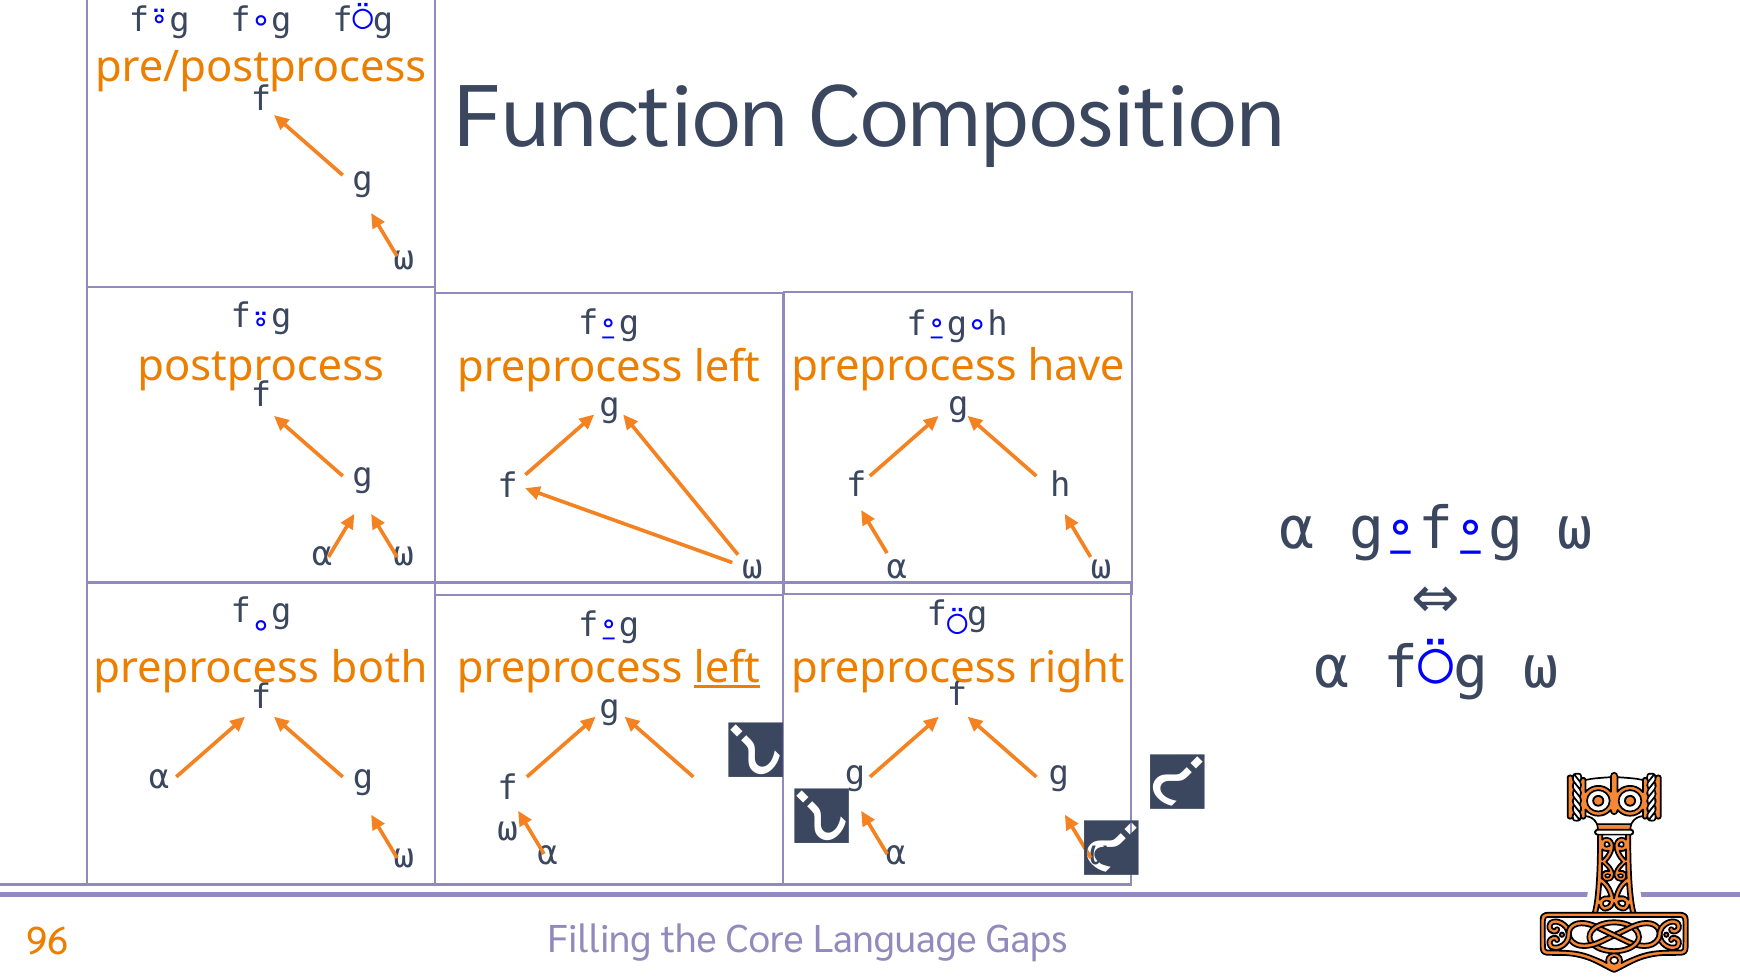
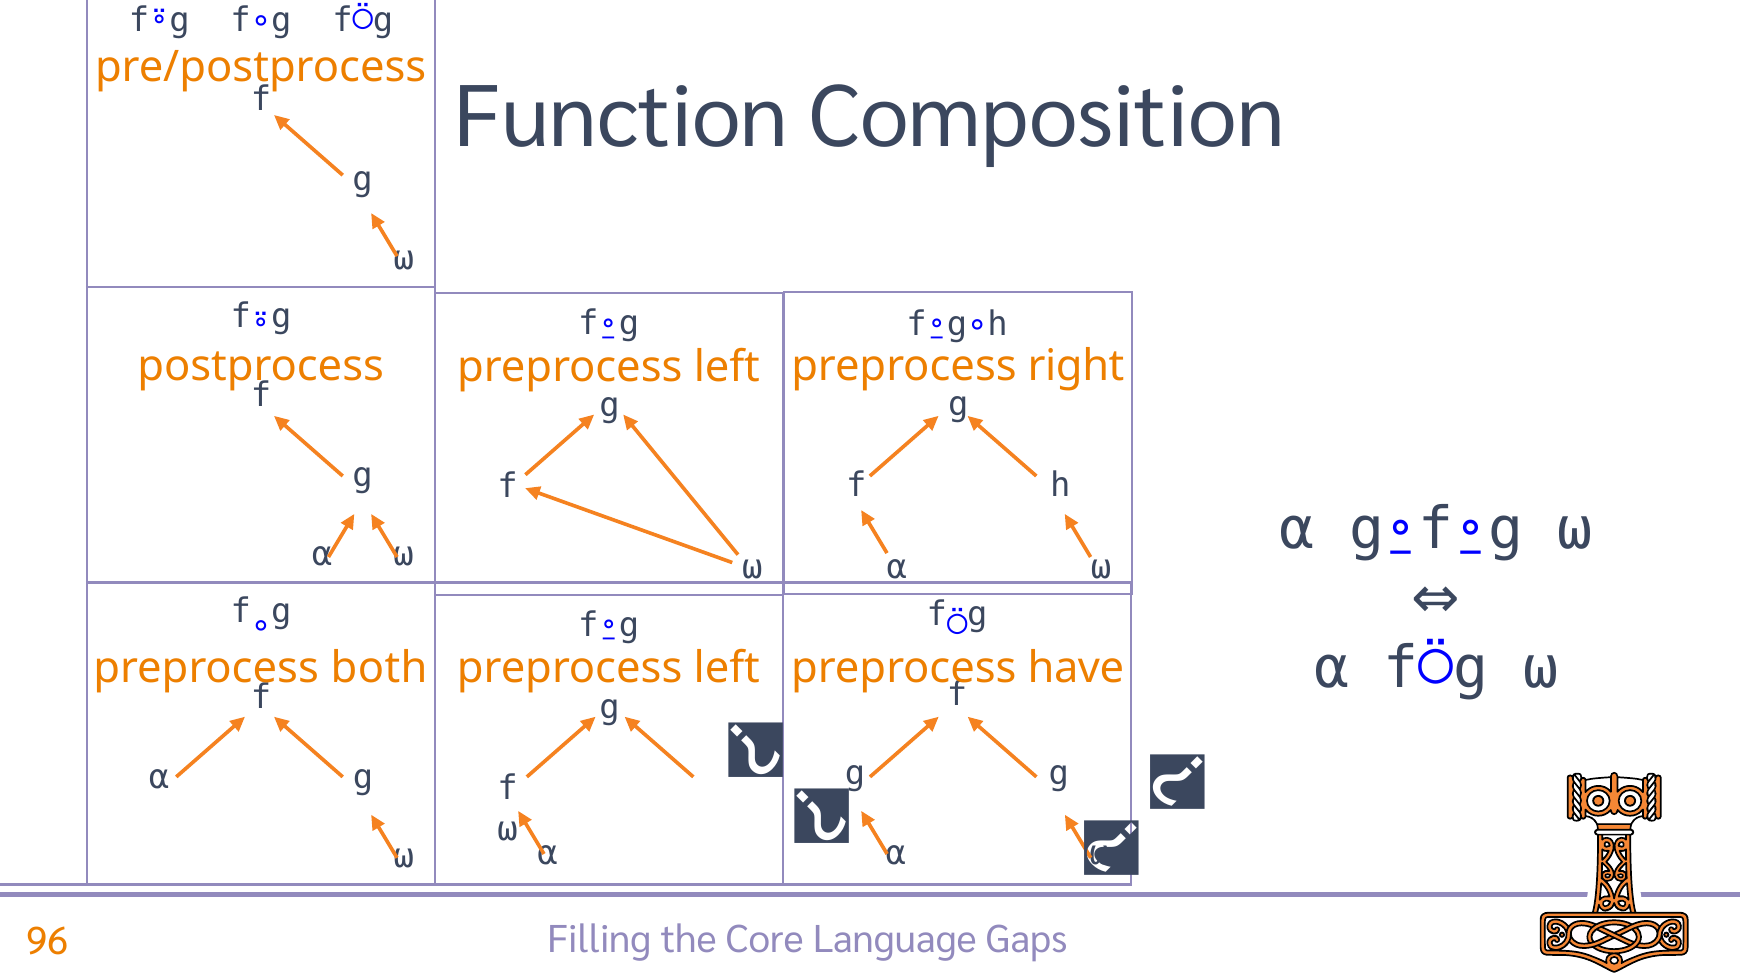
have: have -> right
left at (727, 668) underline: present -> none
right: right -> have
